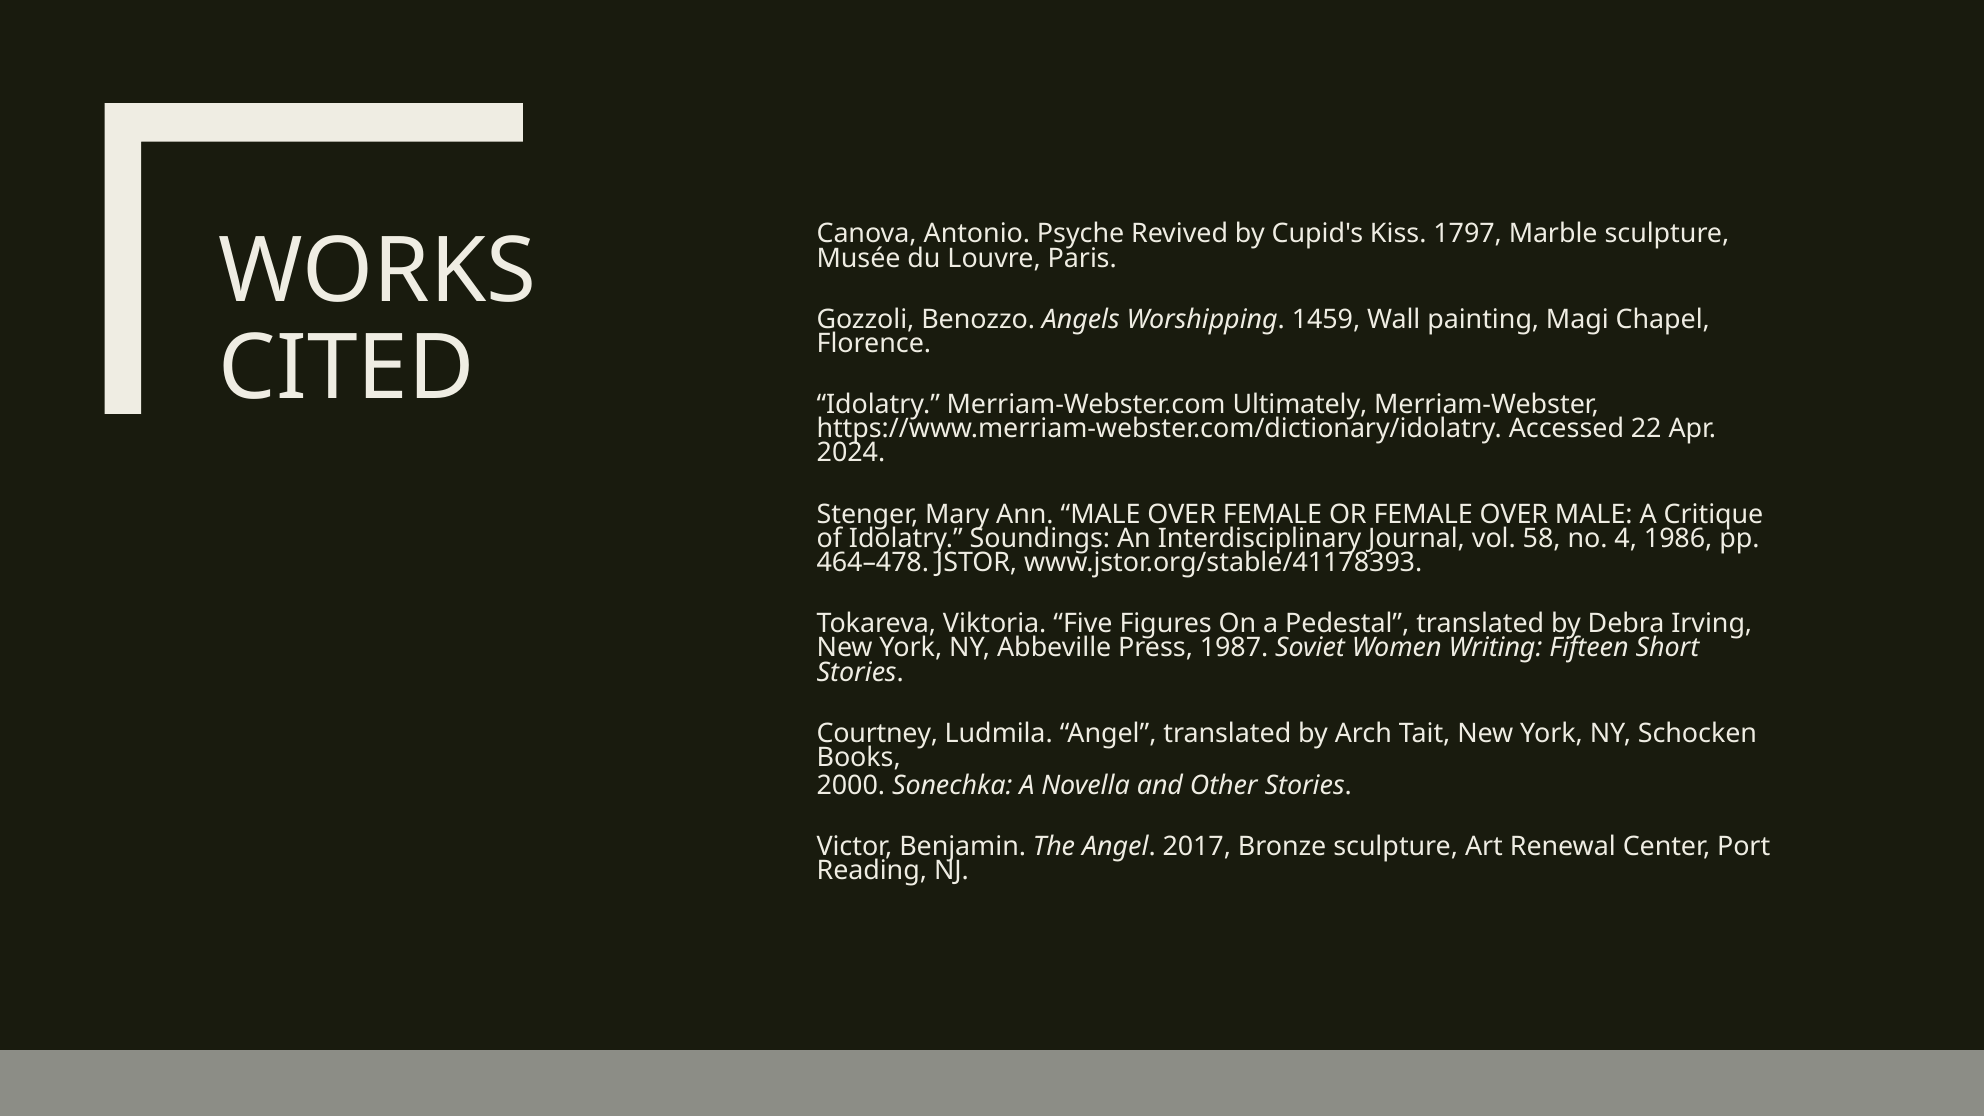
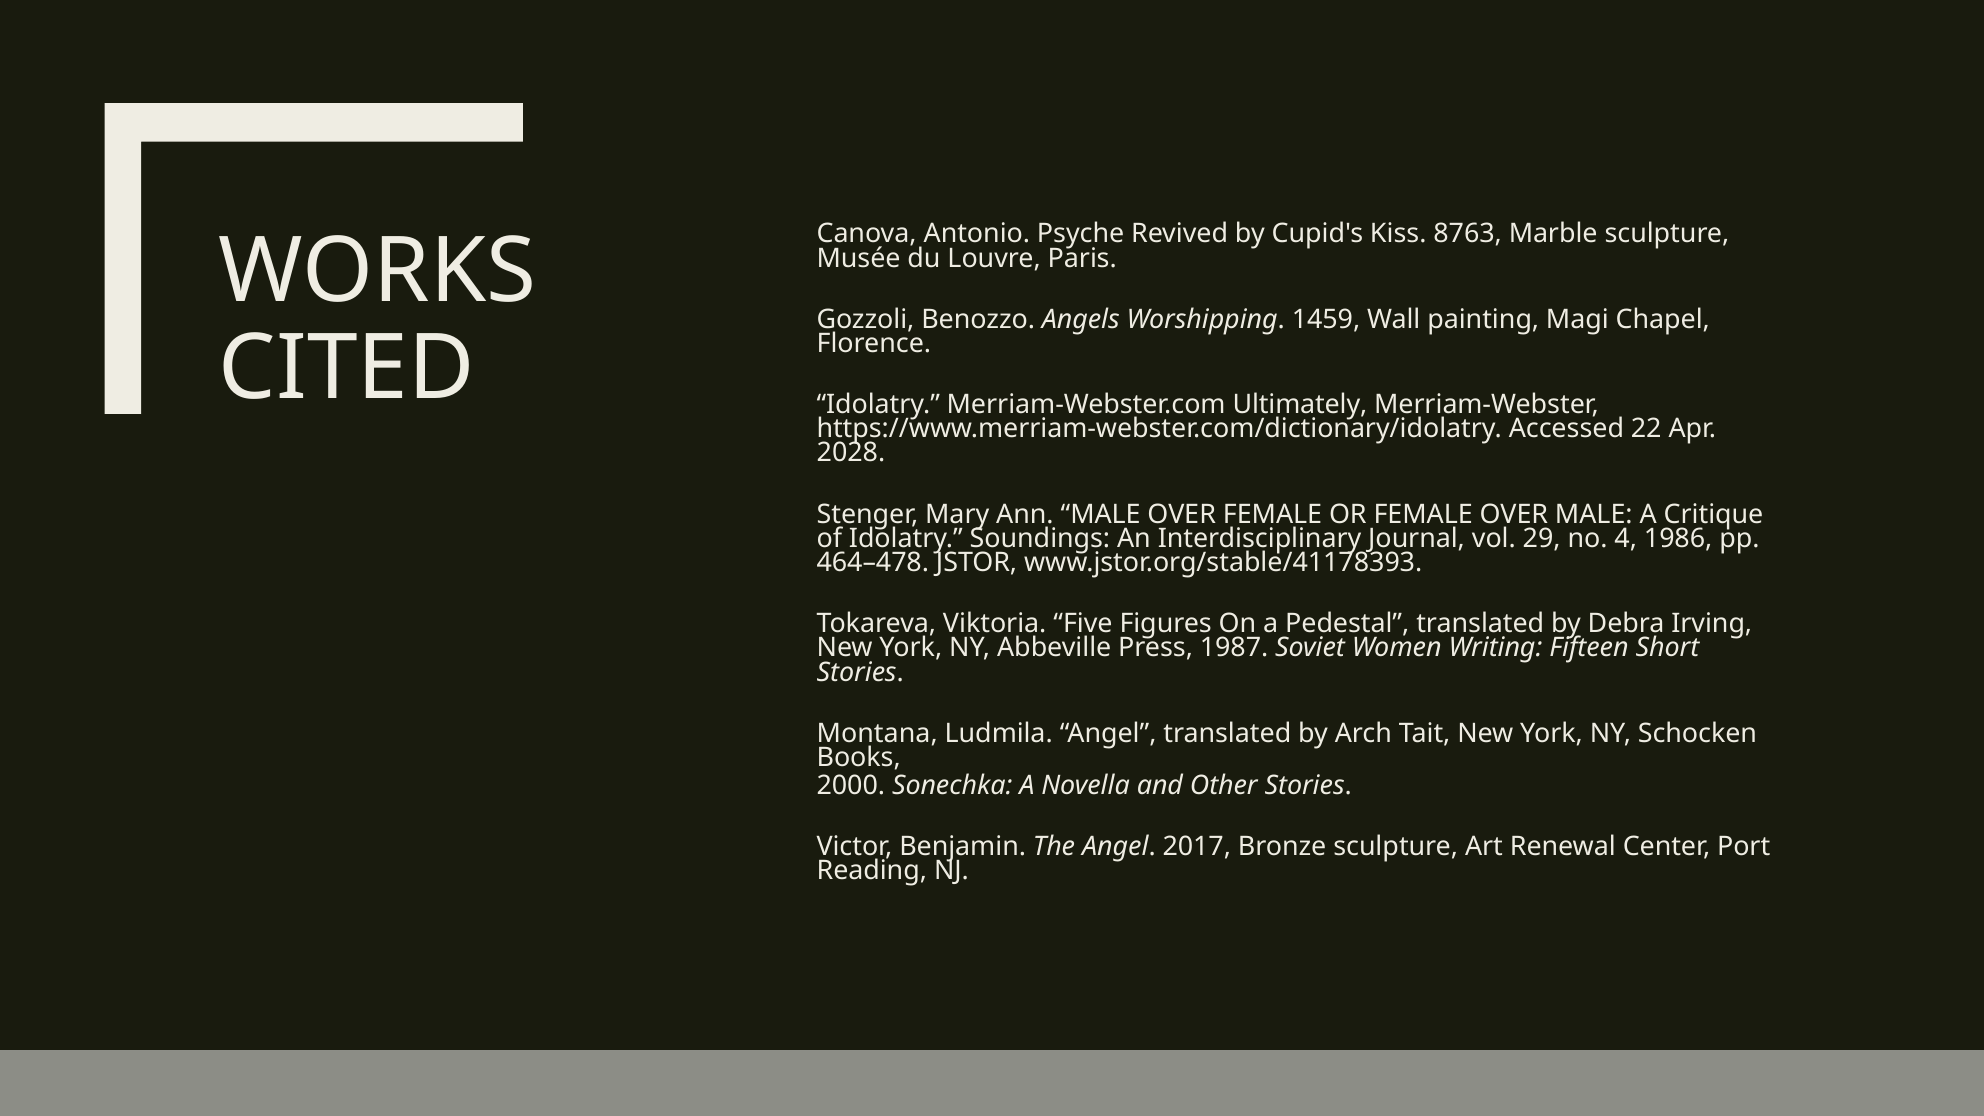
1797: 1797 -> 8763
2024: 2024 -> 2028
58: 58 -> 29
Courtney: Courtney -> Montana
